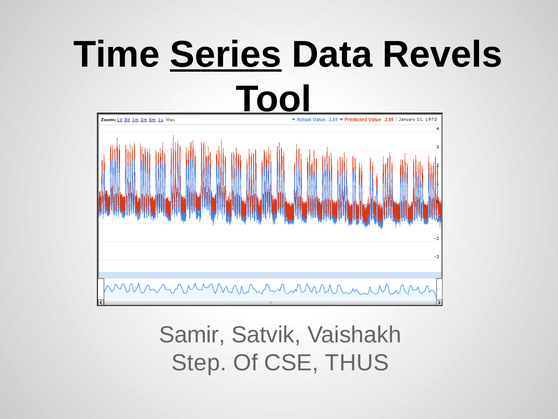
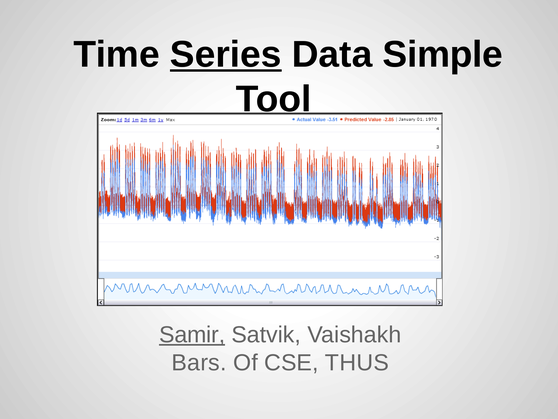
Revels: Revels -> Simple
Samir underline: none -> present
Step: Step -> Bars
